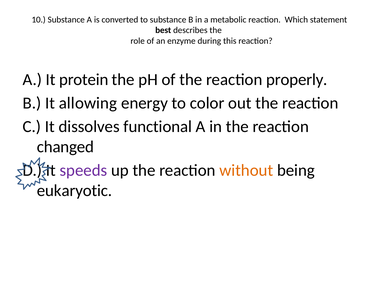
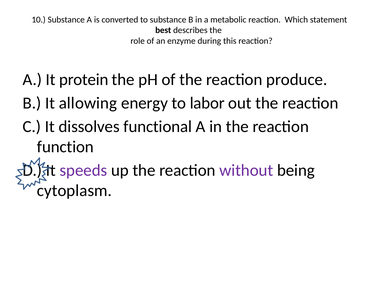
properly: properly -> produce
color: color -> labor
changed: changed -> function
without colour: orange -> purple
eukaryotic: eukaryotic -> cytoplasm
